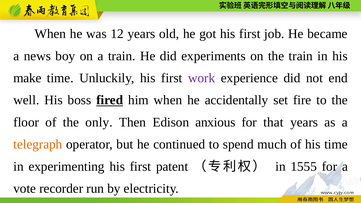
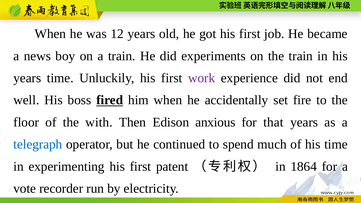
make at (27, 78): make -> years
only: only -> with
telegraph colour: orange -> blue
1555: 1555 -> 1864
